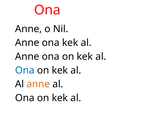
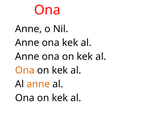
Ona at (25, 71) colour: blue -> orange
